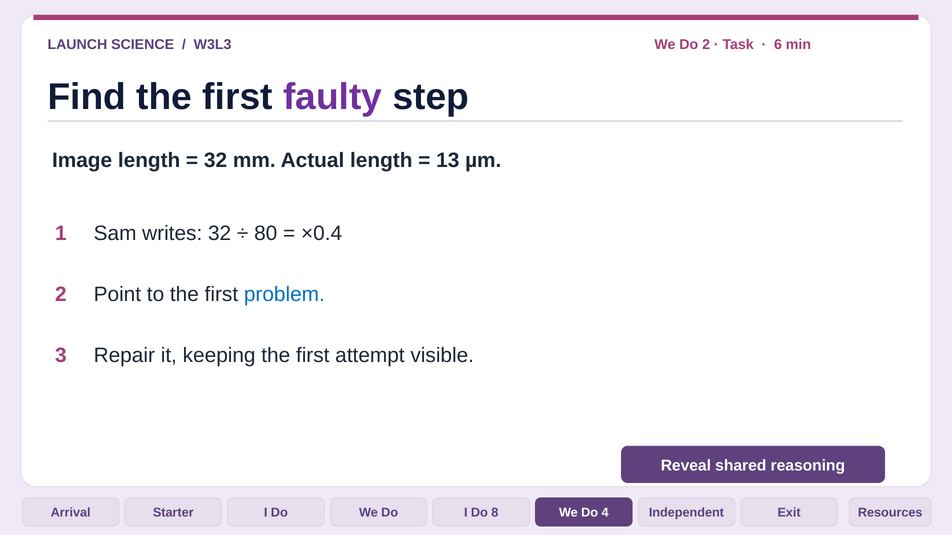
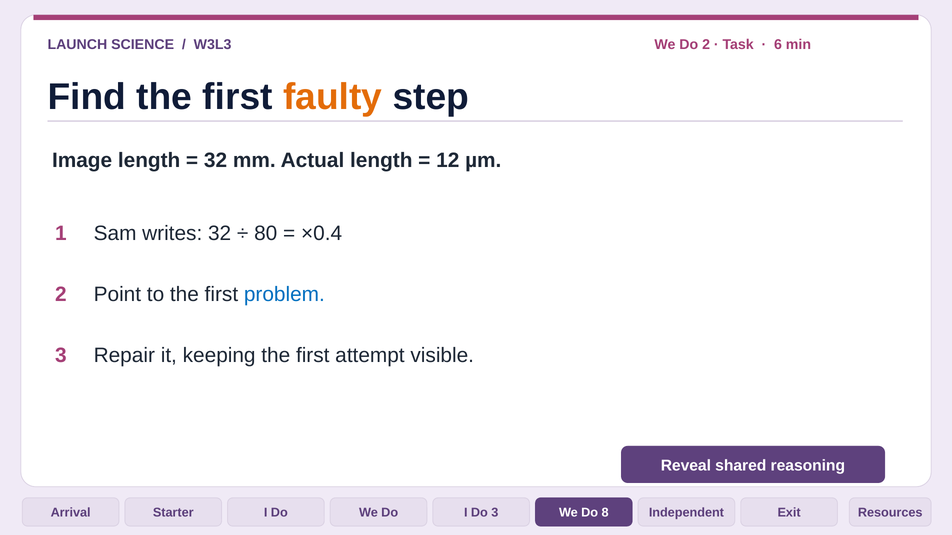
faulty colour: purple -> orange
13: 13 -> 12
Do 8: 8 -> 3
4: 4 -> 8
